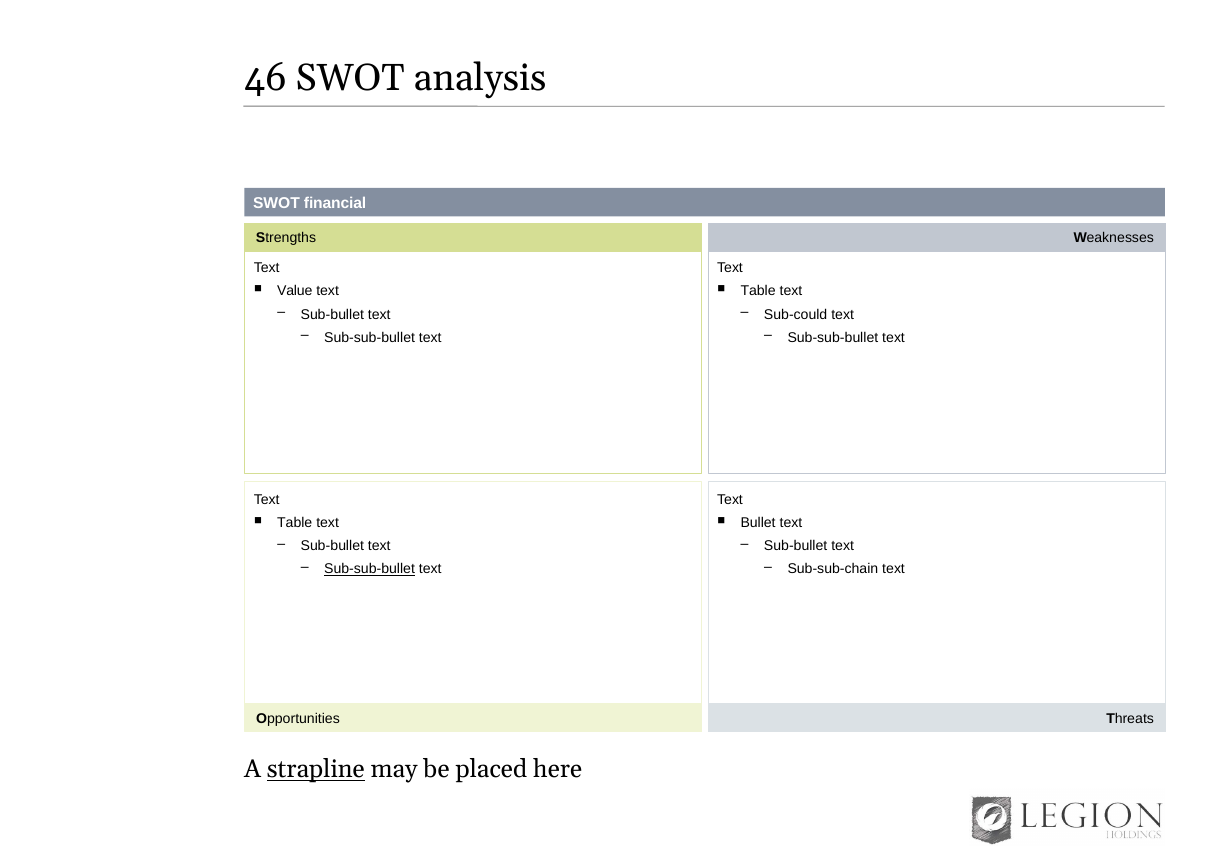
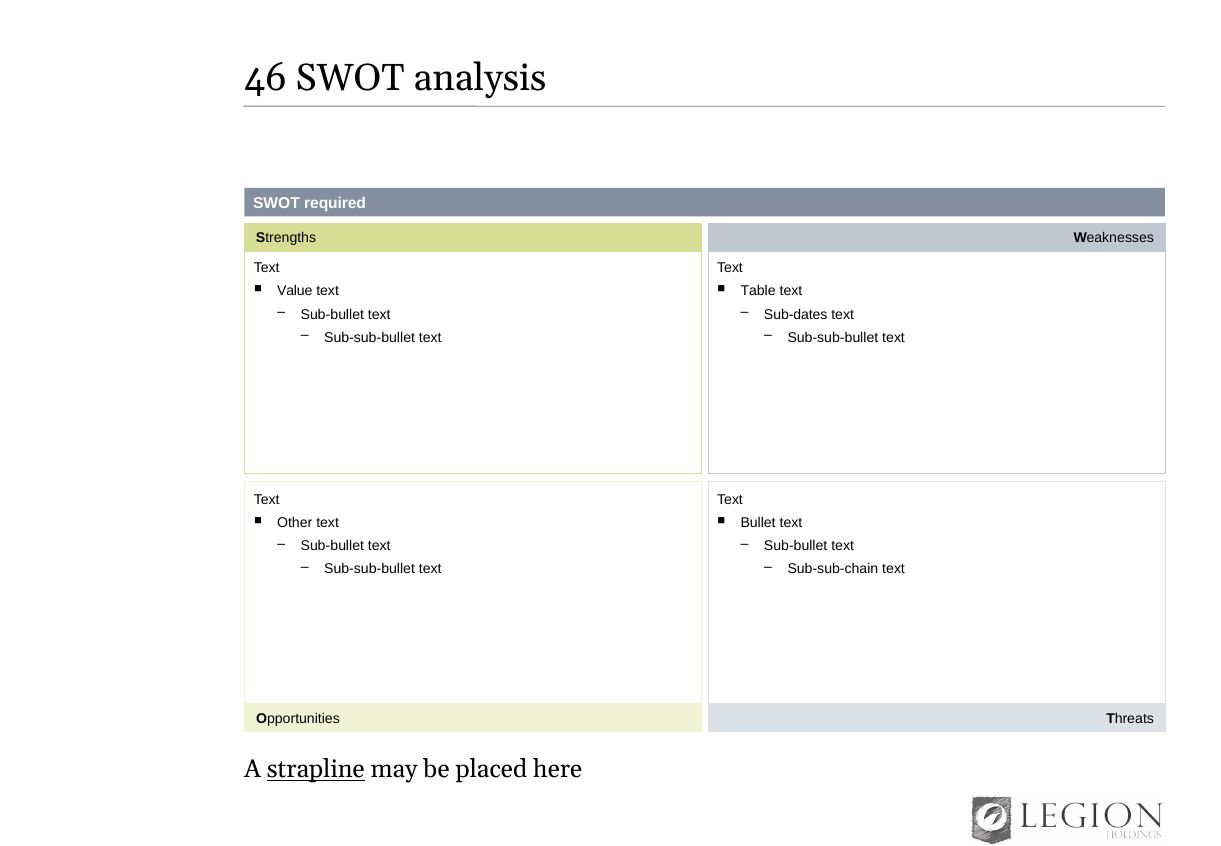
financial: financial -> required
Sub-could: Sub-could -> Sub-dates
Table at (295, 523): Table -> Other
Sub-sub-bullet at (370, 569) underline: present -> none
